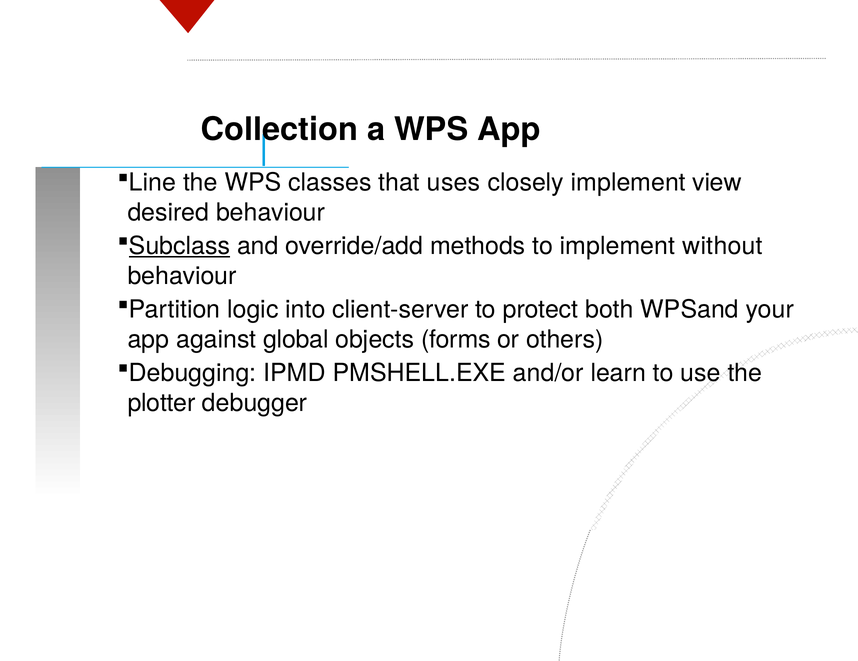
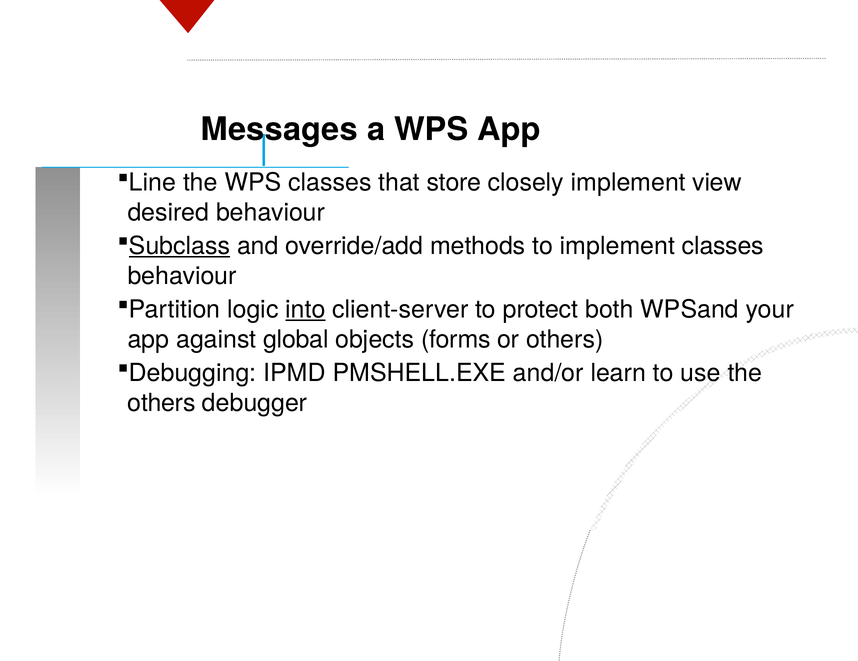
Collection: Collection -> Messages
uses: uses -> store
implement without: without -> classes
into underline: none -> present
plotter at (161, 403): plotter -> others
